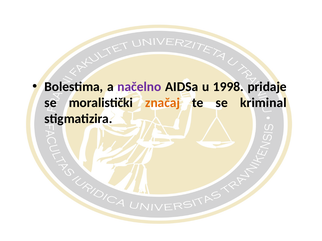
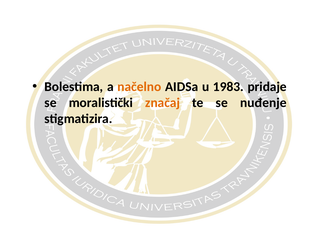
načelno colour: purple -> orange
1998: 1998 -> 1983
kriminal: kriminal -> nuđenje
